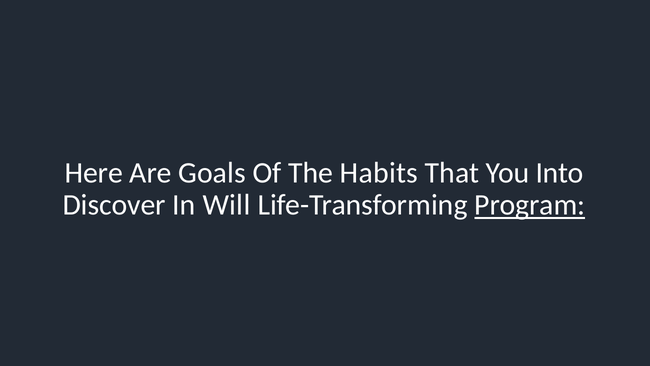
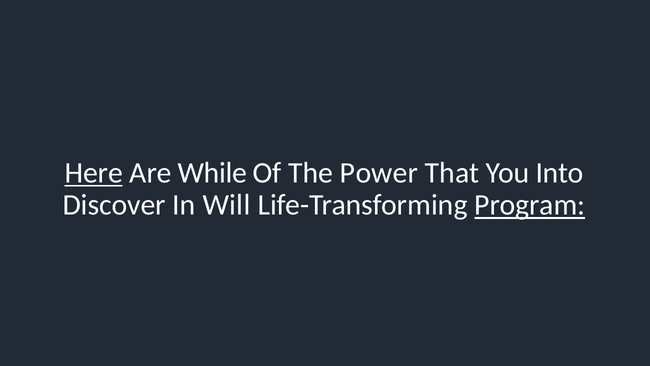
Here underline: none -> present
Goals: Goals -> While
Habits: Habits -> Power
